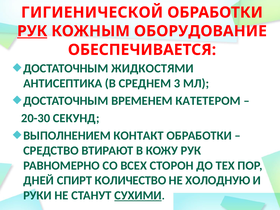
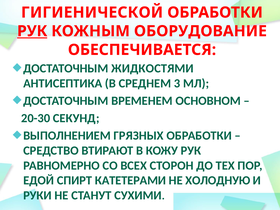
КАТЕТЕРОМ: КАТЕТЕРОМ -> ОСНОВНОМ
КОНТАКТ: КОНТАКТ -> ГРЯЗНЫХ
ДНЕЙ: ДНЕЙ -> ЕДОЙ
КОЛИЧЕСТВО: КОЛИЧЕСТВО -> КАТЕТЕРАМИ
СУХИМИ underline: present -> none
